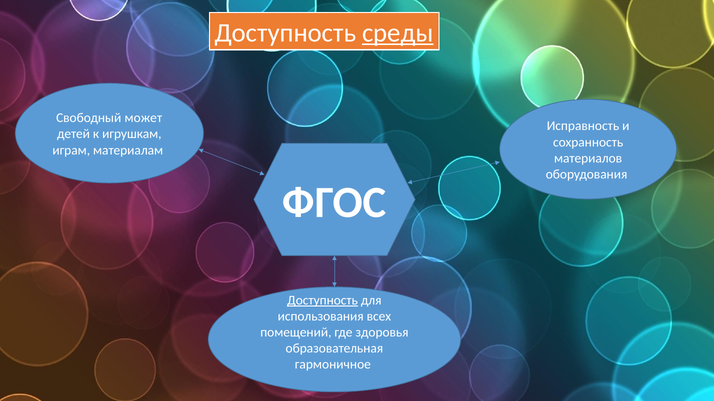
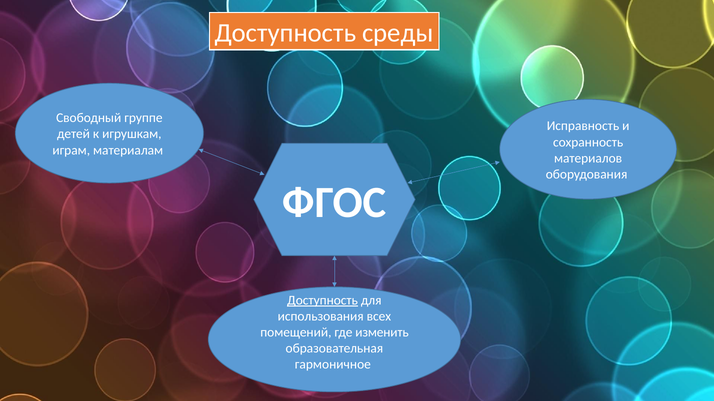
среды underline: present -> none
может: может -> группе
здоровья: здоровья -> изменить
